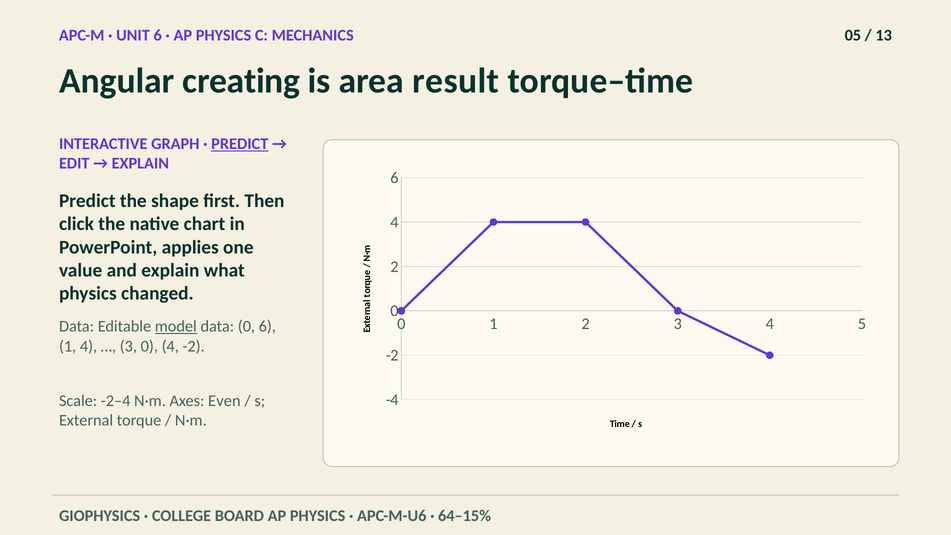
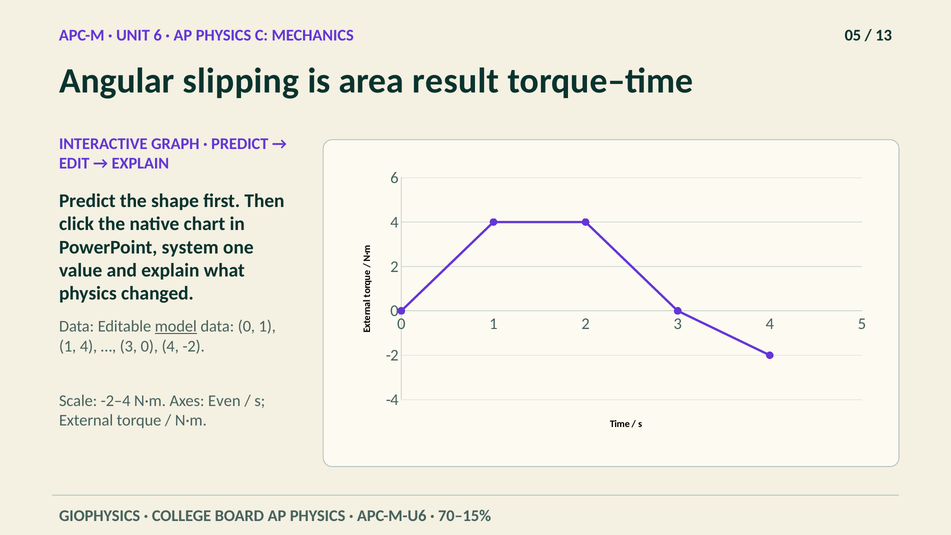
creating: creating -> slipping
PREDICT at (240, 144) underline: present -> none
applies: applies -> system
data 0 6: 6 -> 1
64–15%: 64–15% -> 70–15%
